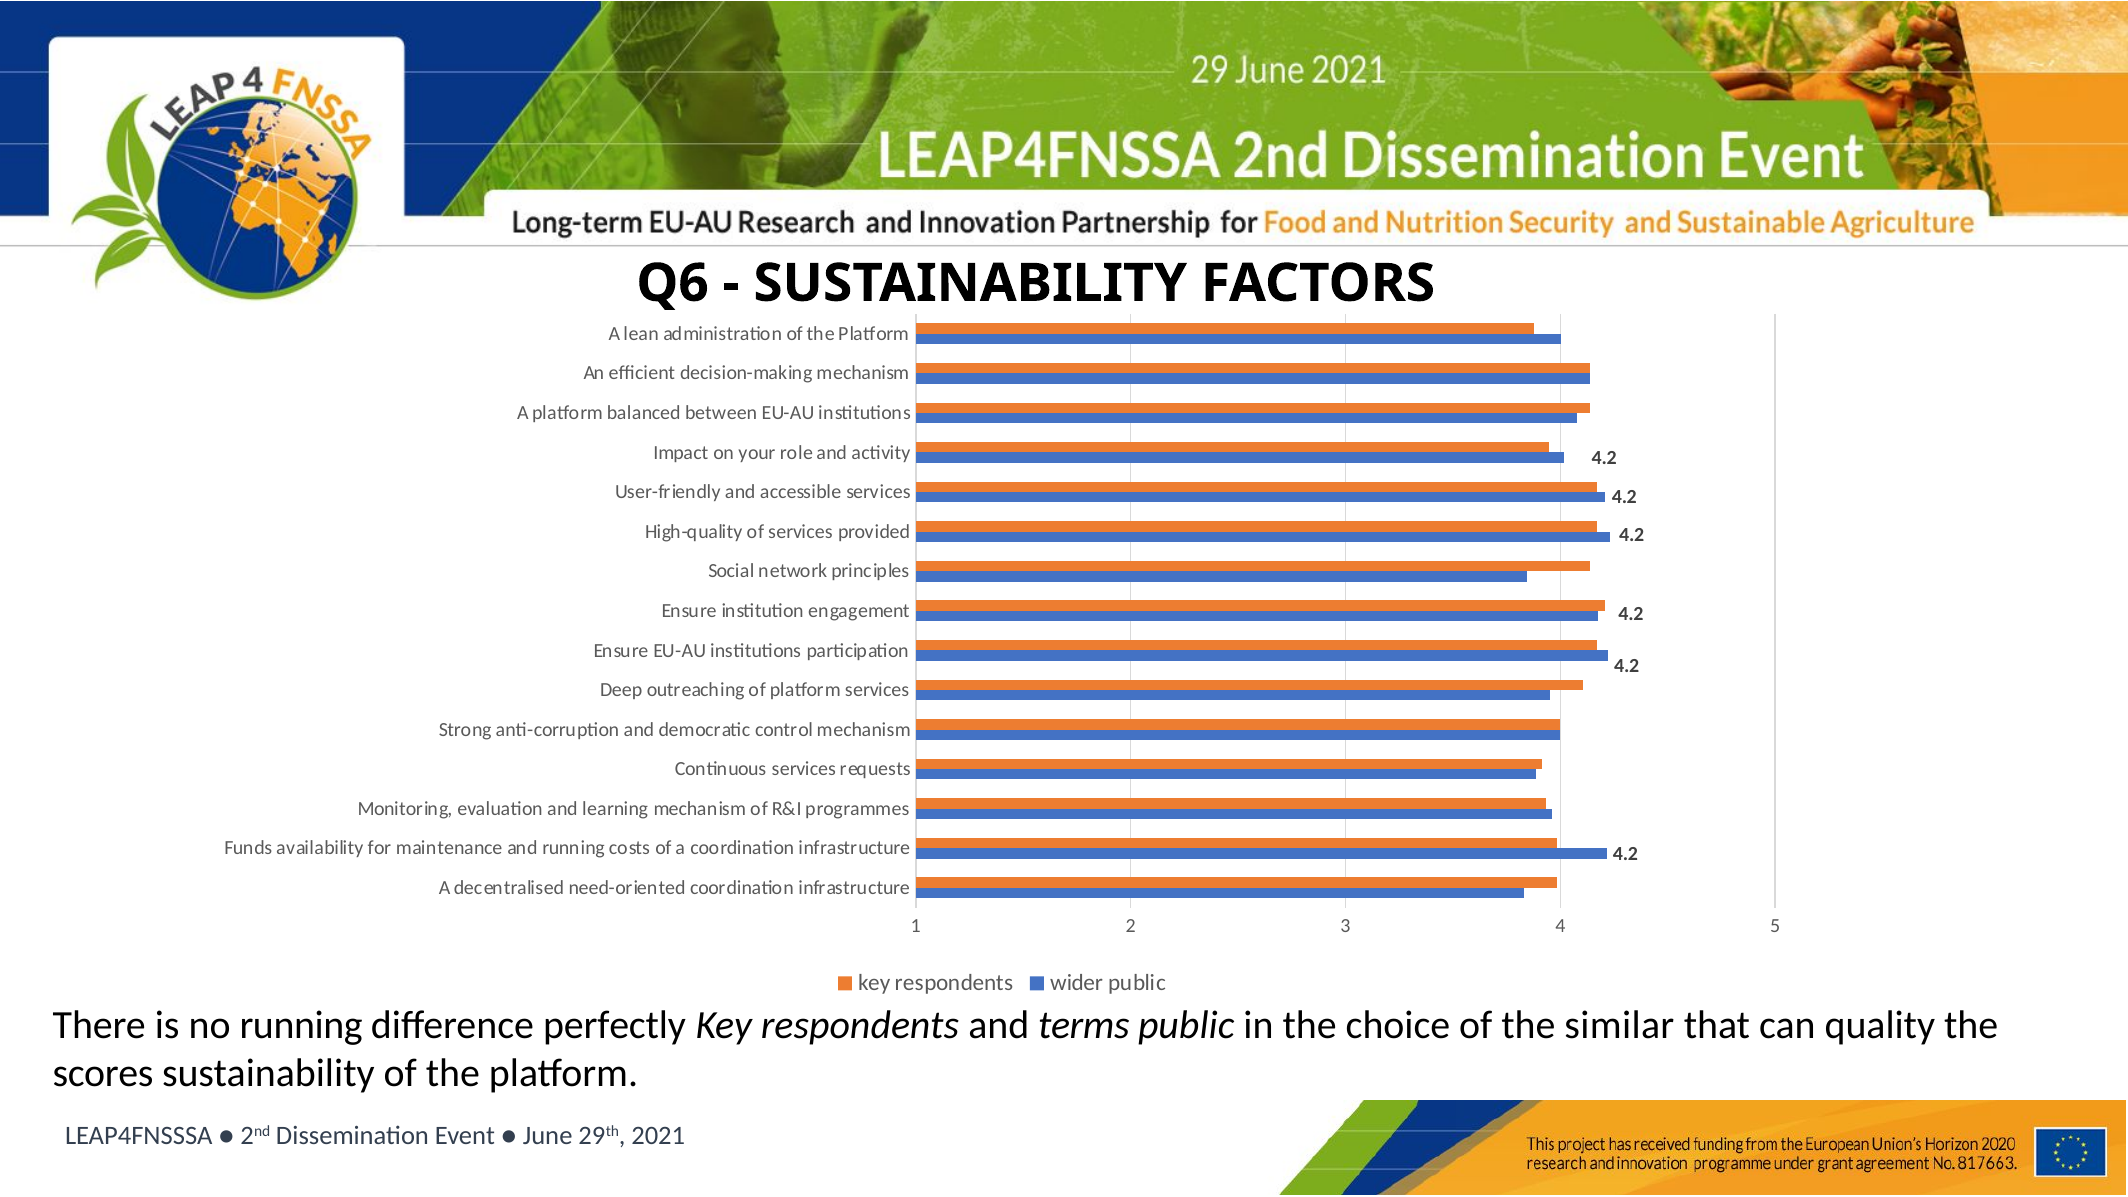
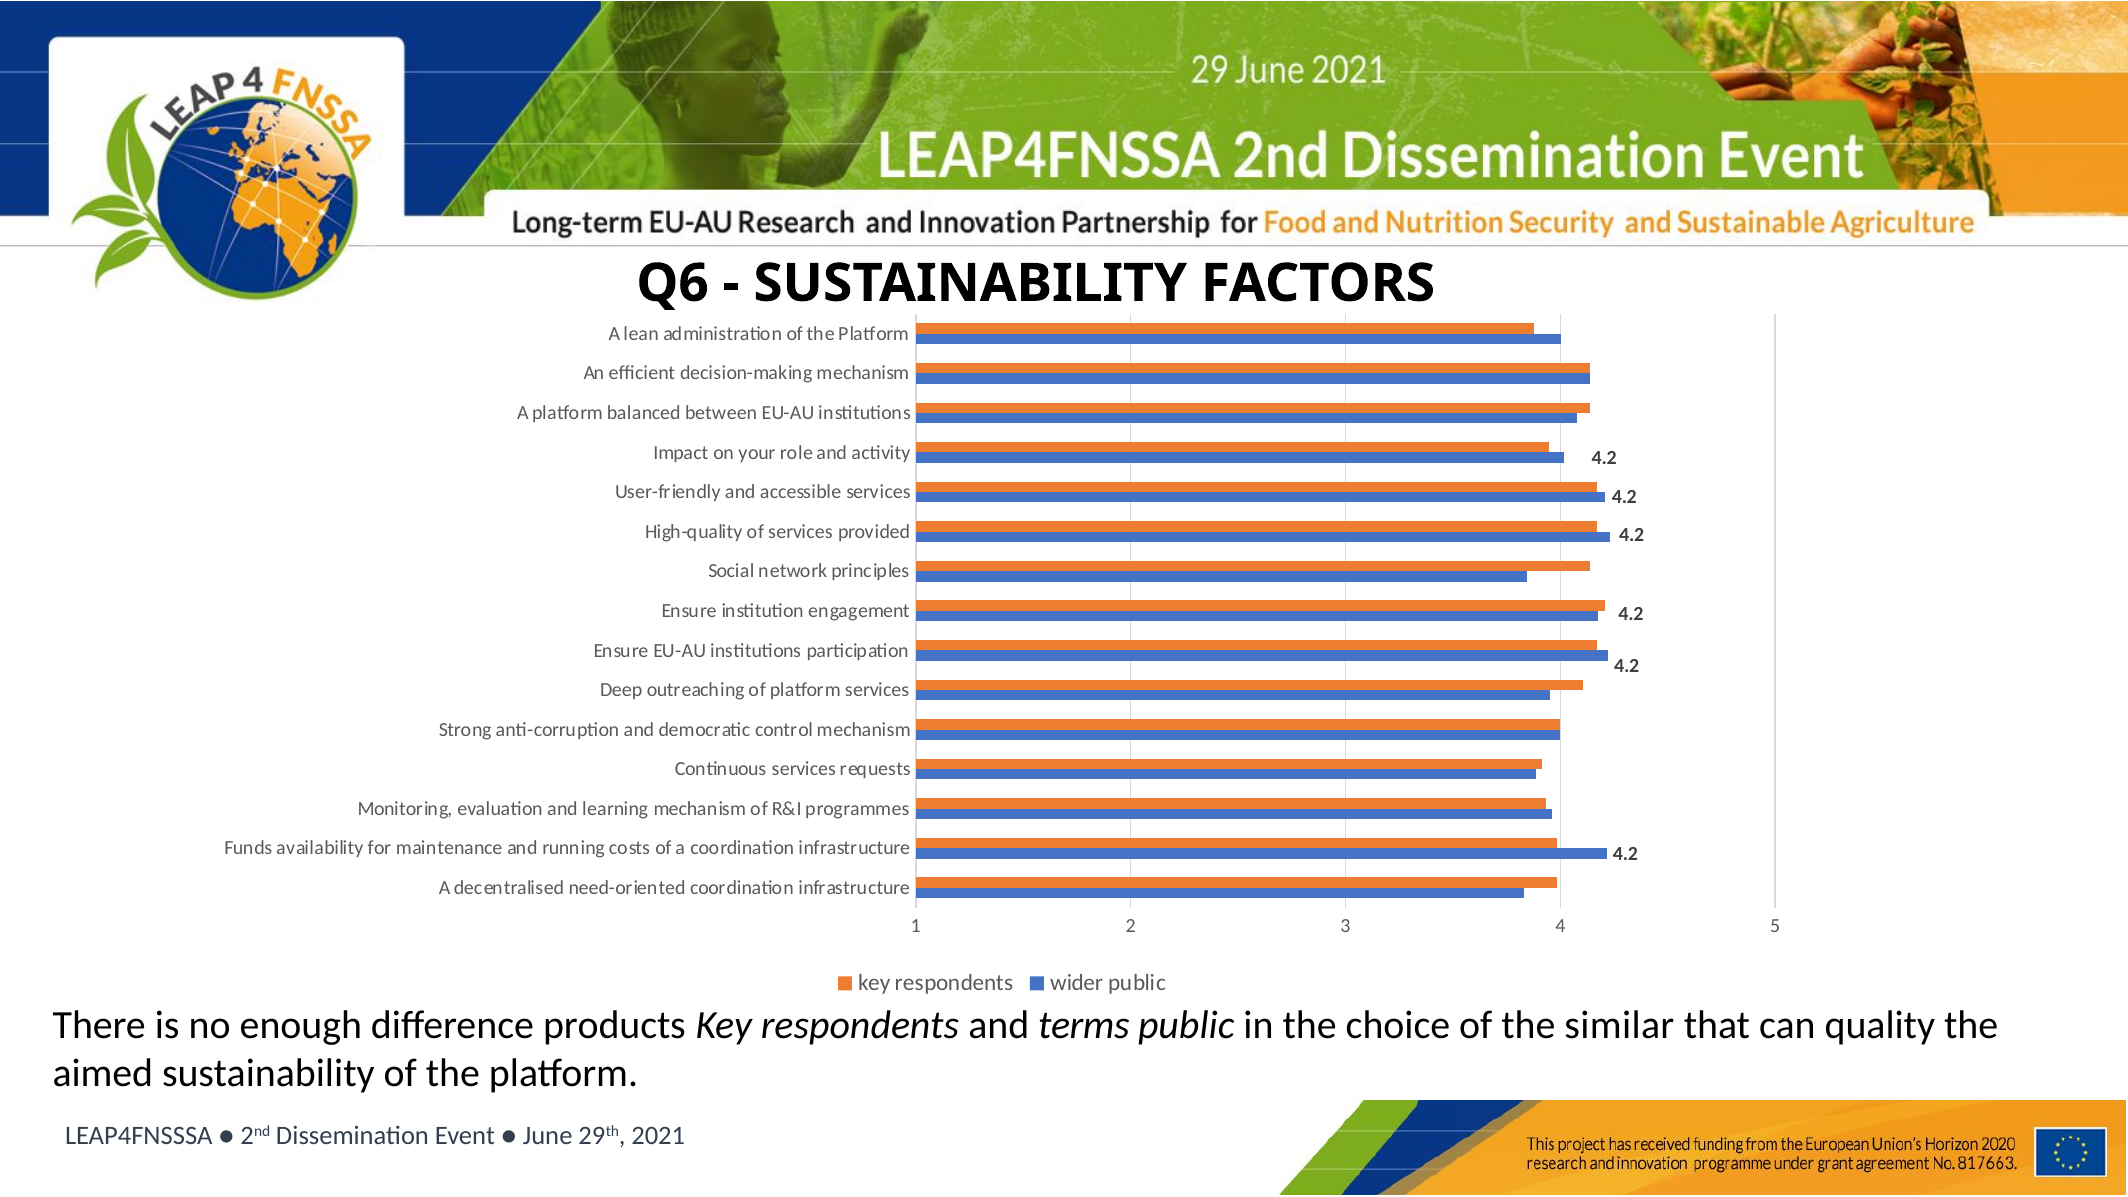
no running: running -> enough
perfectly: perfectly -> products
scores: scores -> aimed
